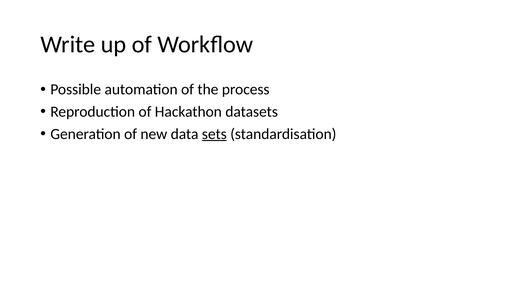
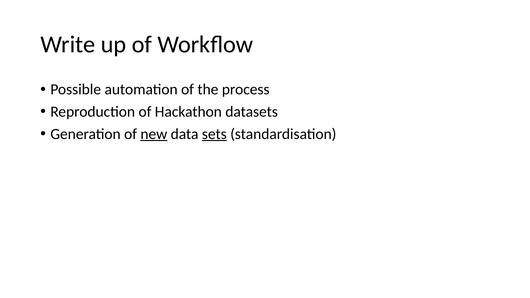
new underline: none -> present
